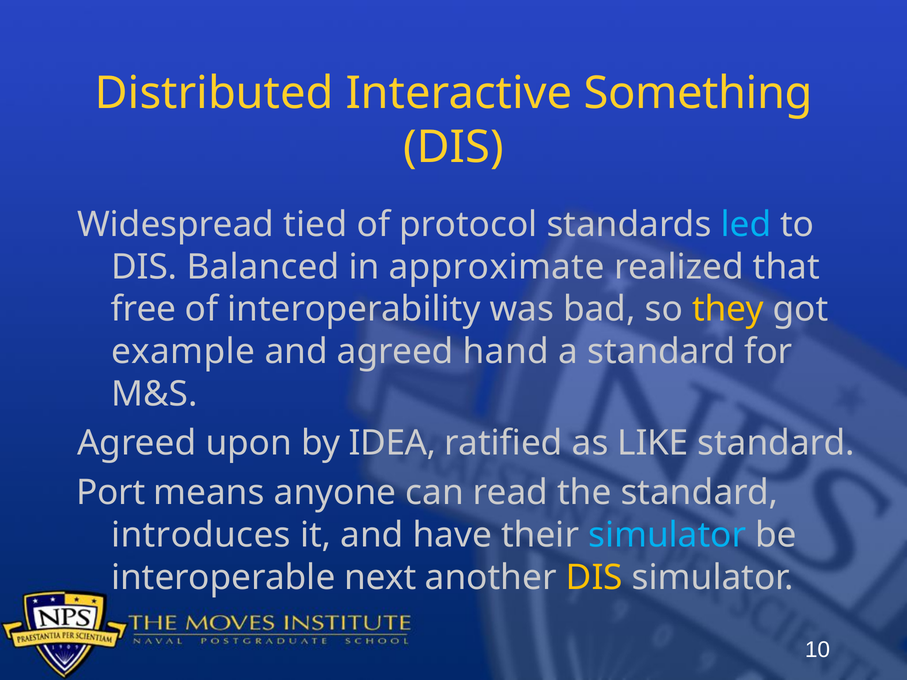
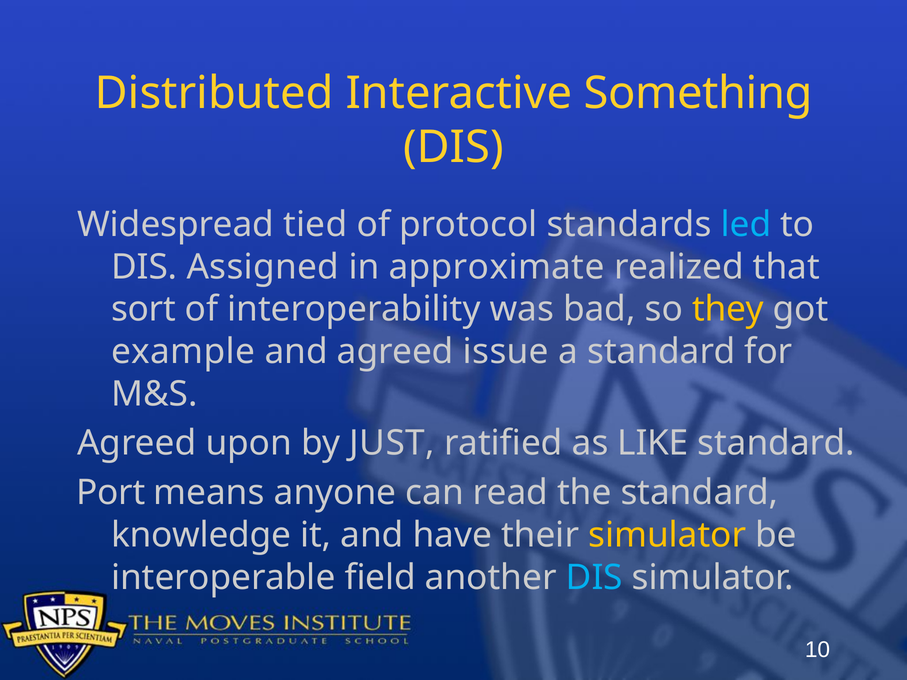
Balanced: Balanced -> Assigned
free: free -> sort
hand: hand -> issue
IDEA: IDEA -> JUST
introduces: introduces -> knowledge
simulator at (667, 535) colour: light blue -> yellow
next: next -> field
DIS at (594, 578) colour: yellow -> light blue
